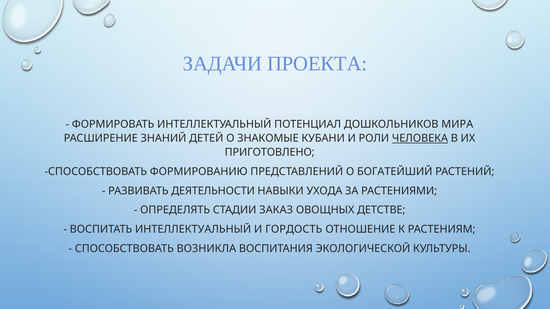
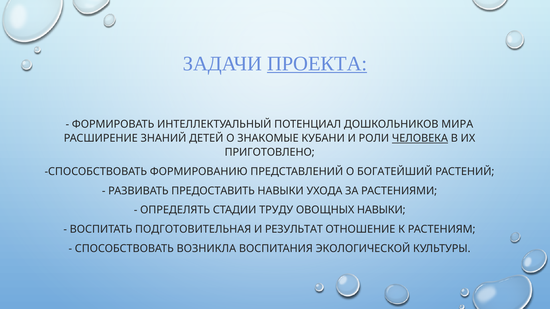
ПРОЕКТА underline: none -> present
ДЕЯТЕЛЬНОСТИ: ДЕЯТЕЛЬНОСТИ -> ПРЕДОСТАВИТЬ
ЗАКАЗ: ЗАКАЗ -> ТРУДУ
ОВОЩНЫХ ДЕТСТВЕ: ДЕТСТВЕ -> НАВЫКИ
ВОСПИТАТЬ ИНТЕЛЛЕКТУАЛЬНЫЙ: ИНТЕЛЛЕКТУАЛЬНЫЙ -> ПОДГОТОВИТЕЛЬНАЯ
ГОРДОСТЬ: ГОРДОСТЬ -> РЕЗУЛЬТАТ
